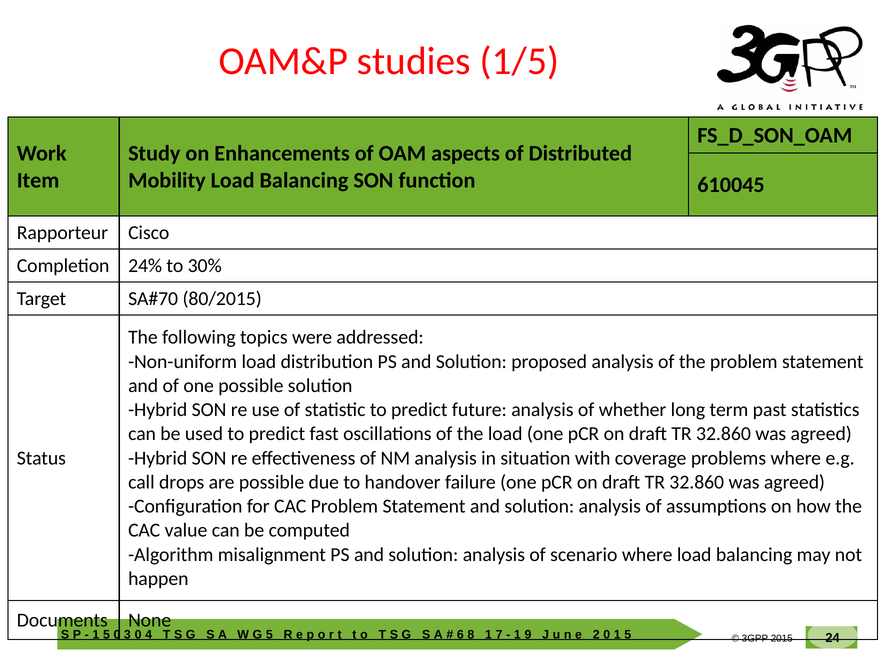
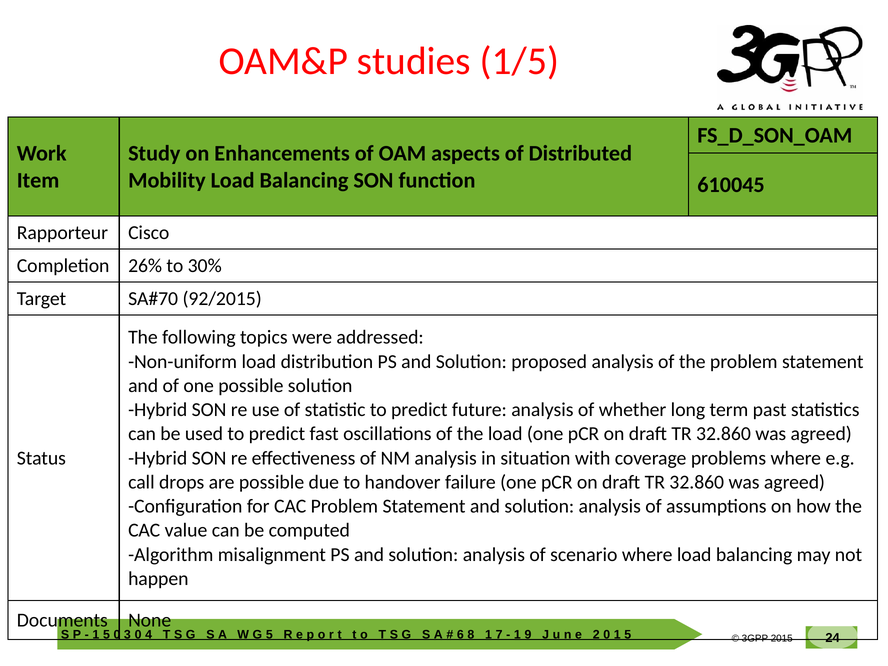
24%: 24% -> 26%
80/2015: 80/2015 -> 92/2015
